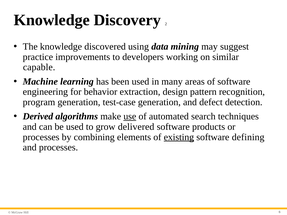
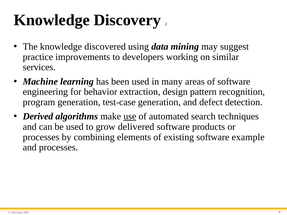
capable: capable -> services
existing underline: present -> none
defining: defining -> example
